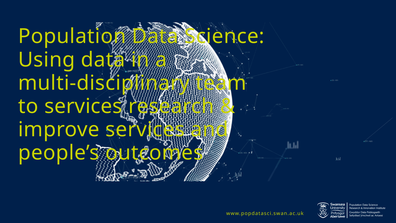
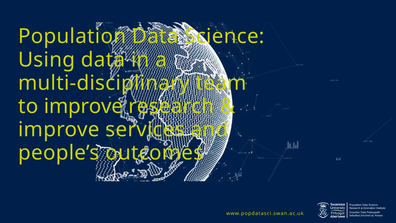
to services: services -> improve
